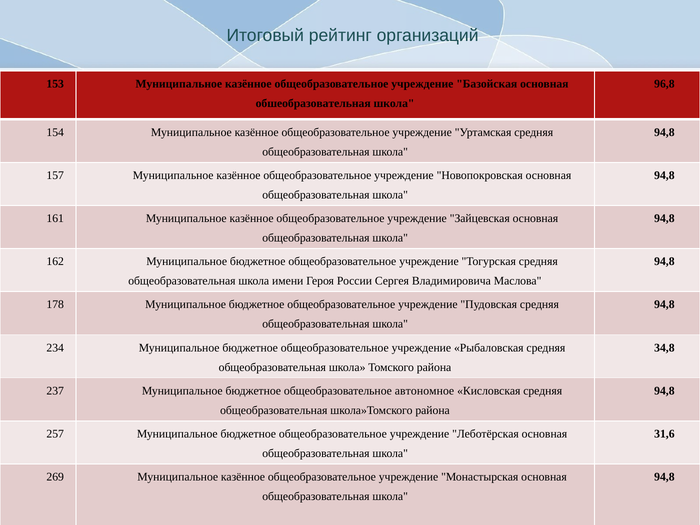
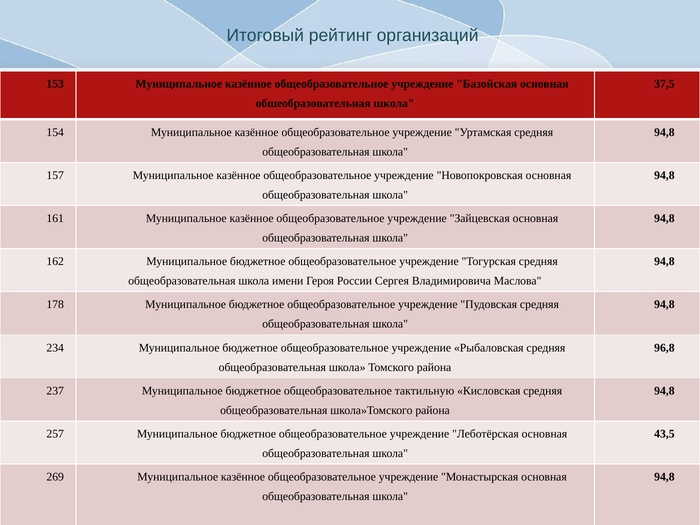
96,8: 96,8 -> 37,5
34,8: 34,8 -> 96,8
автономное: автономное -> тактильную
31,6: 31,6 -> 43,5
